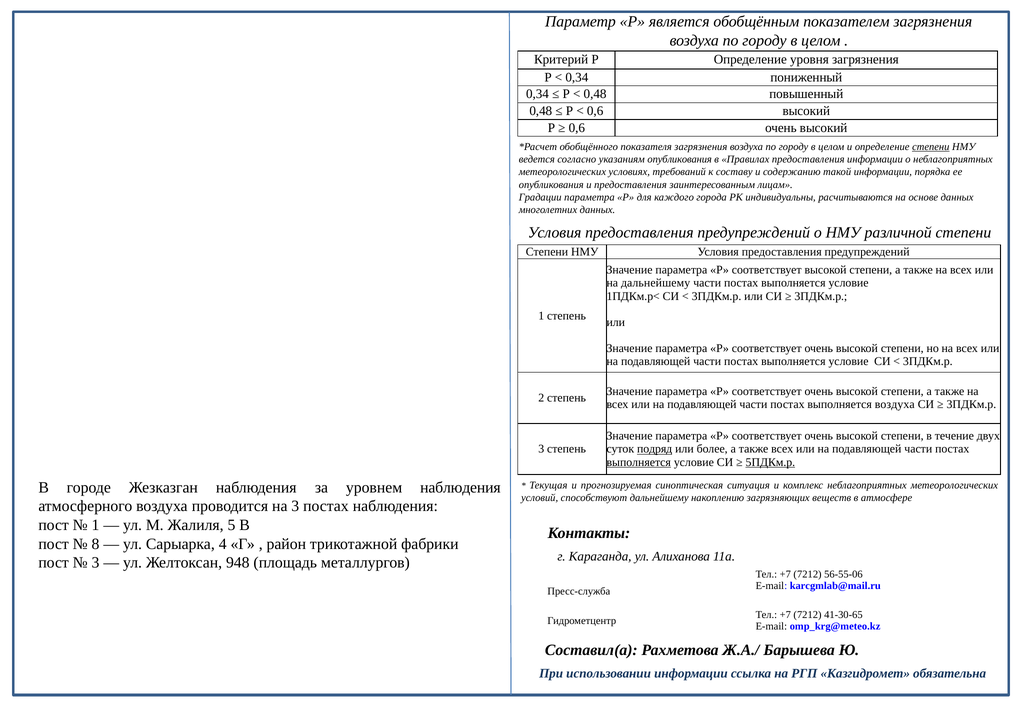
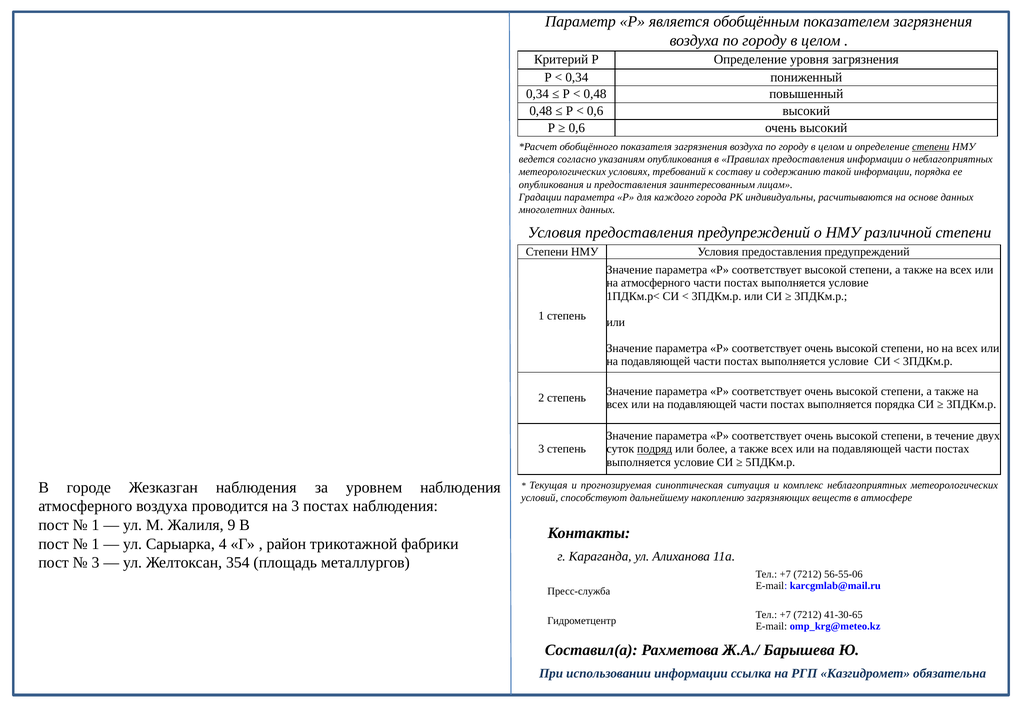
на дальнейшему: дальнейшему -> атмосферного
выполняется воздуха: воздуха -> порядка
выполняется at (639, 463) underline: present -> none
5ПДКм.р underline: present -> none
5: 5 -> 9
8 at (96, 544): 8 -> 1
948: 948 -> 354
